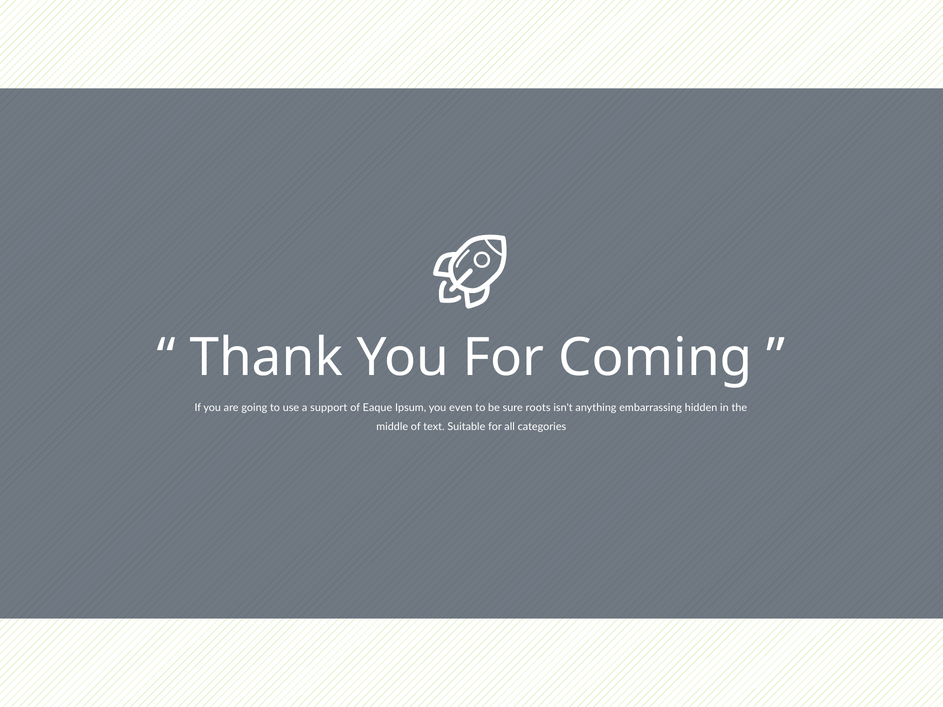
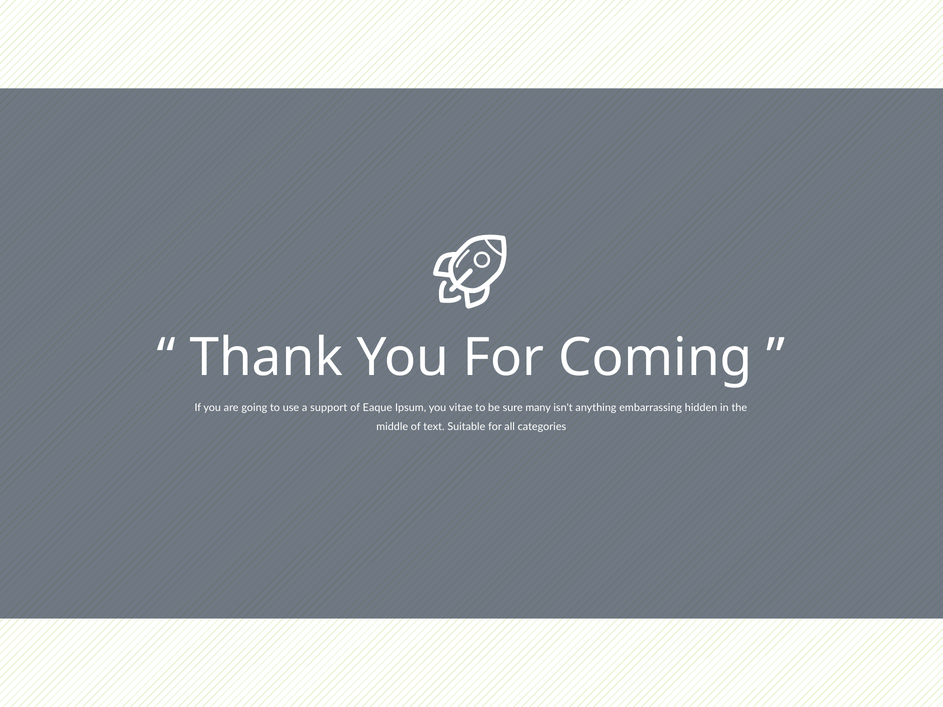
even: even -> vitae
roots: roots -> many
